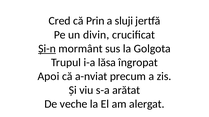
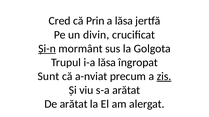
a sluji: sluji -> lăsa
Apoi: Apoi -> Sunt
zis underline: none -> present
De veche: veche -> arătat
